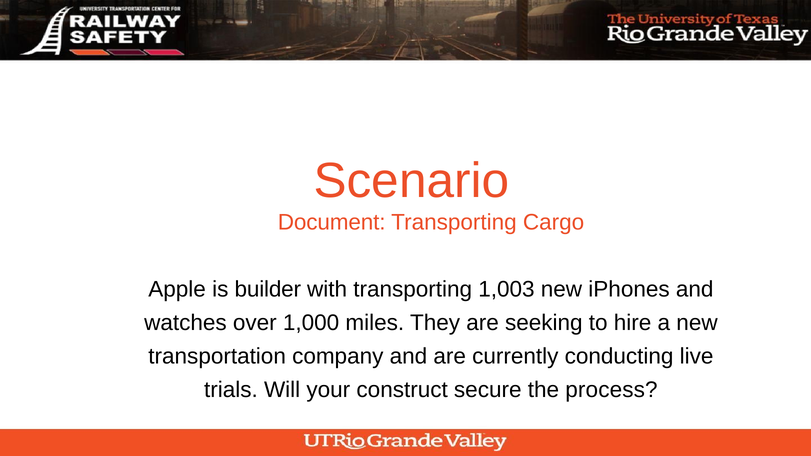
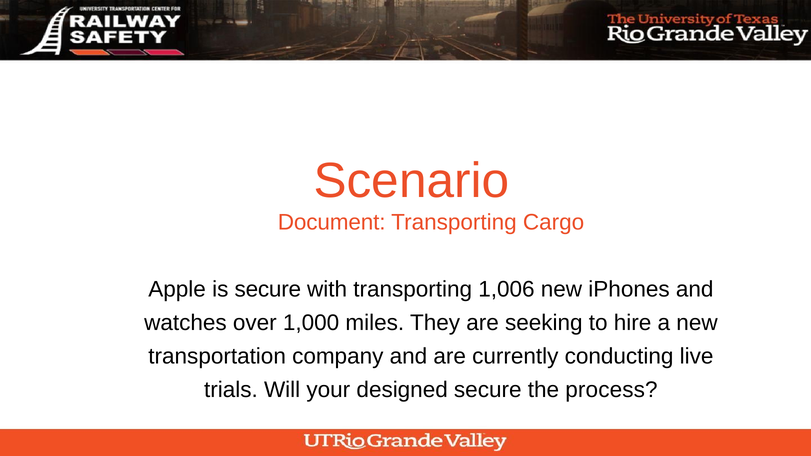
is builder: builder -> secure
1,003: 1,003 -> 1,006
construct: construct -> designed
